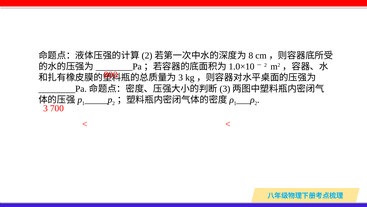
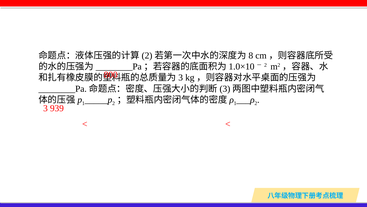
700: 700 -> 939
